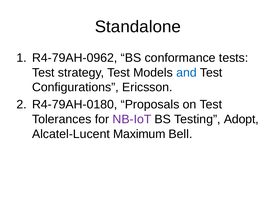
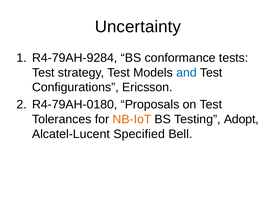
Standalone: Standalone -> Uncertainty
R4-79AH-0962: R4-79AH-0962 -> R4-79AH-9284
NB-IoT colour: purple -> orange
Maximum: Maximum -> Specified
